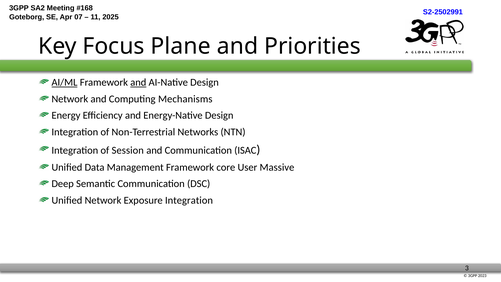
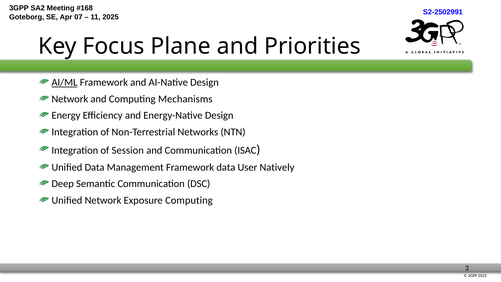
and at (138, 82) underline: present -> none
Framework core: core -> data
Massive: Massive -> Natively
Exposure Integration: Integration -> Computing
